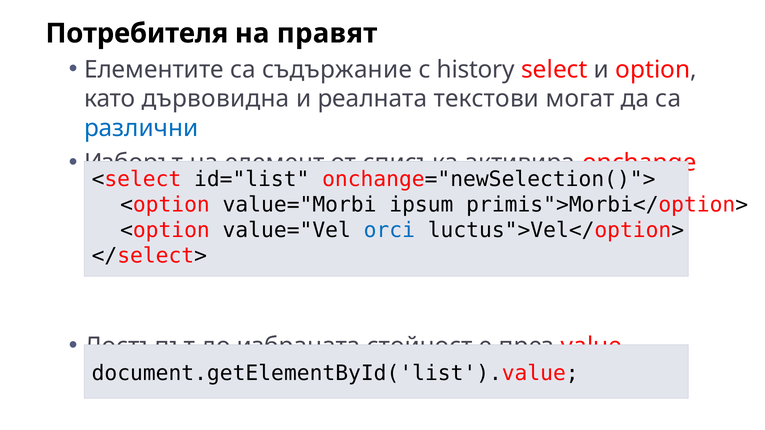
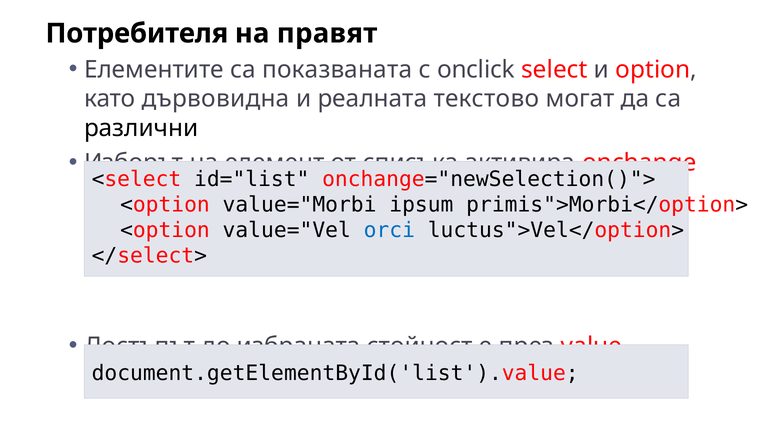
съдържание: съдържание -> показваната
history: history -> onclick
текстови: текстови -> текстово
различни colour: blue -> black
